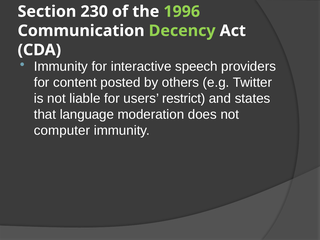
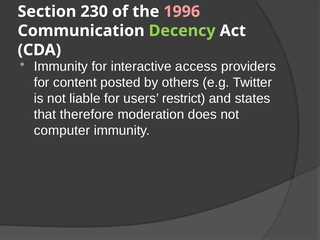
1996 colour: light green -> pink
speech: speech -> access
language: language -> therefore
